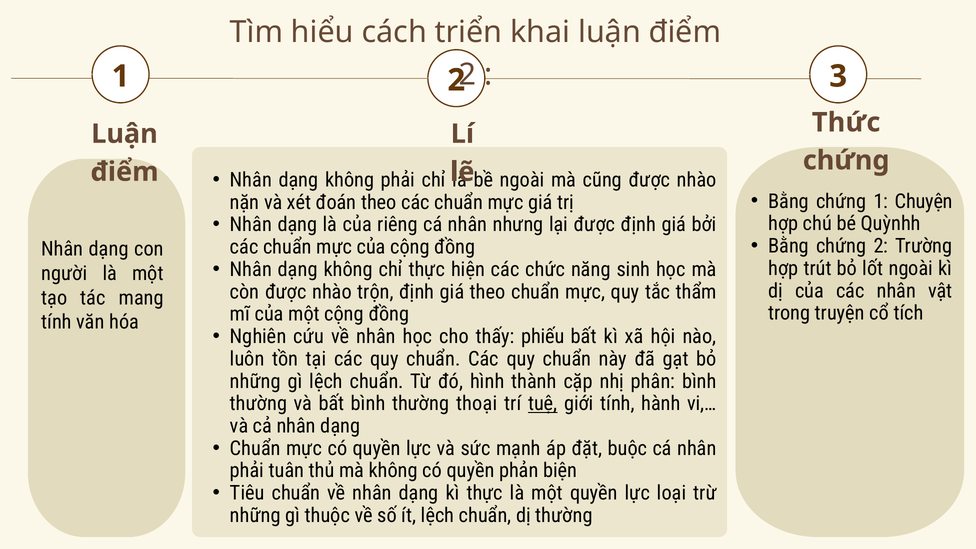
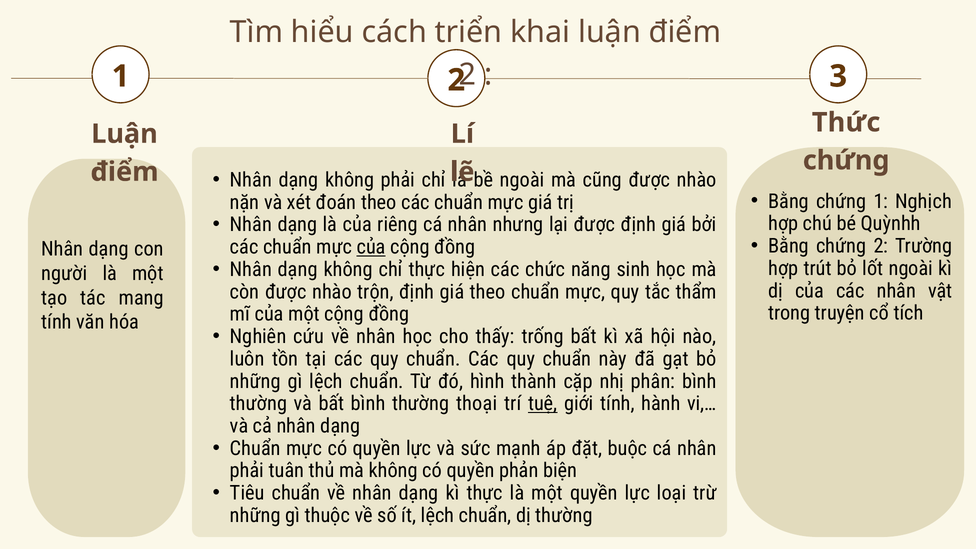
Chuyện: Chuyện -> Nghịch
của at (371, 247) underline: none -> present
phiếu: phiếu -> trống
